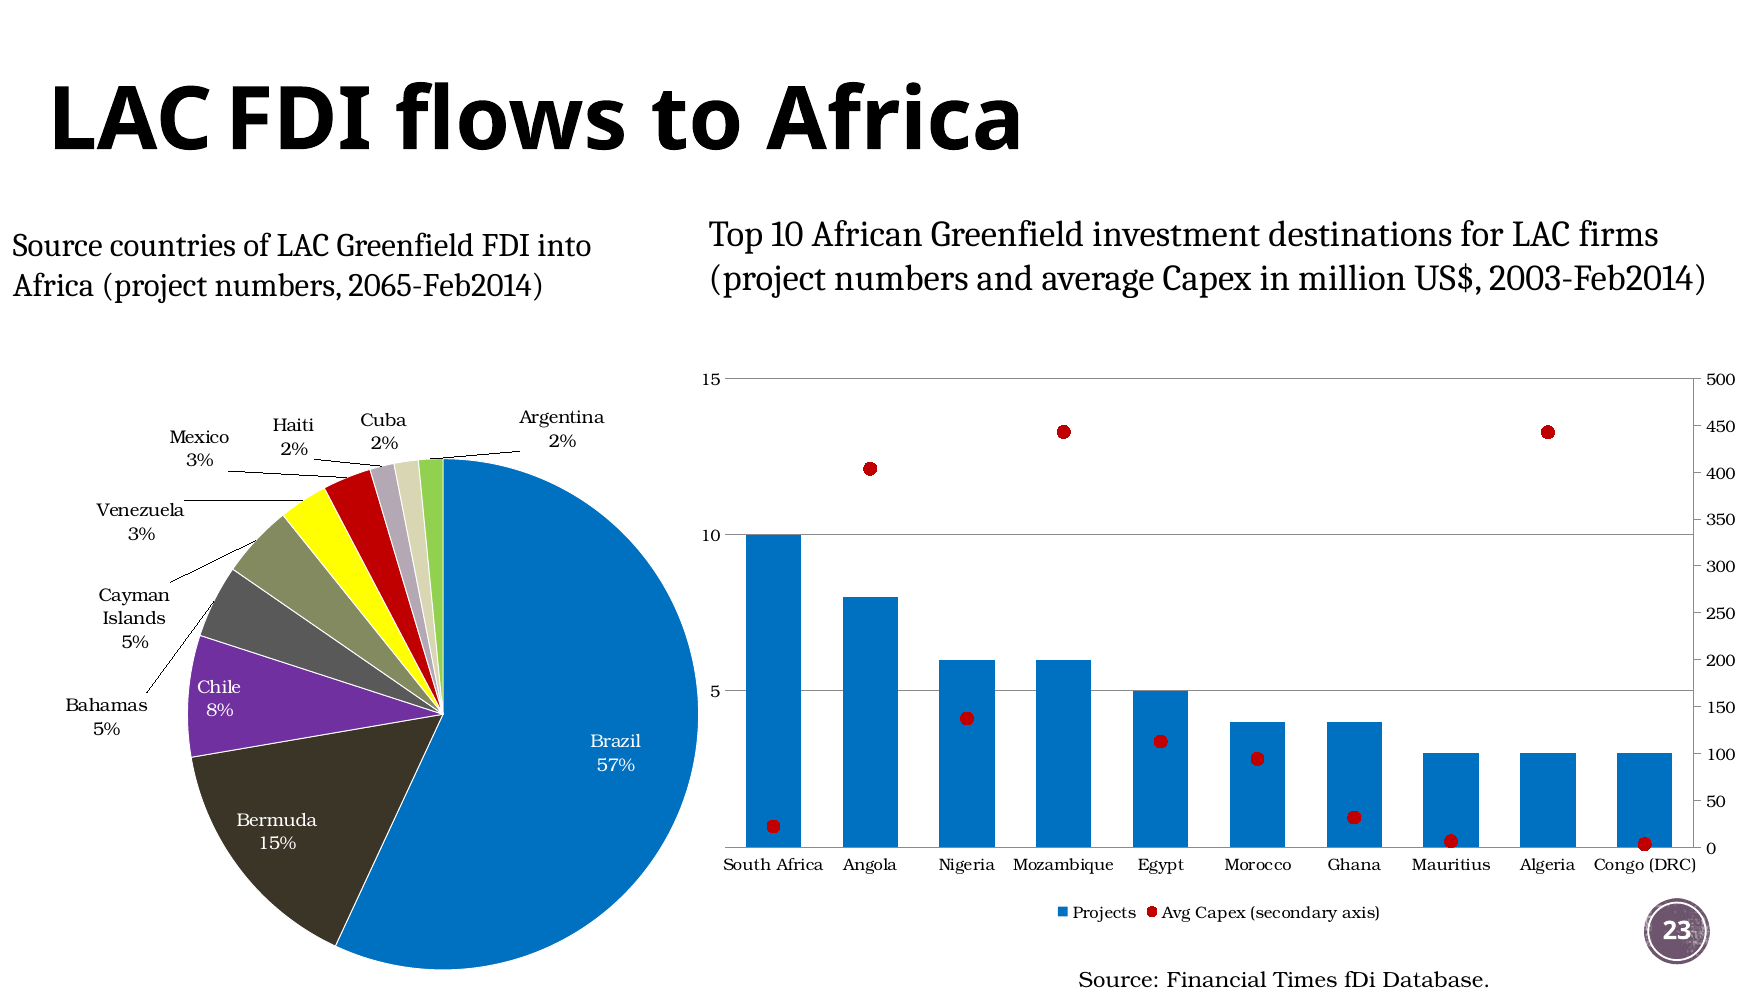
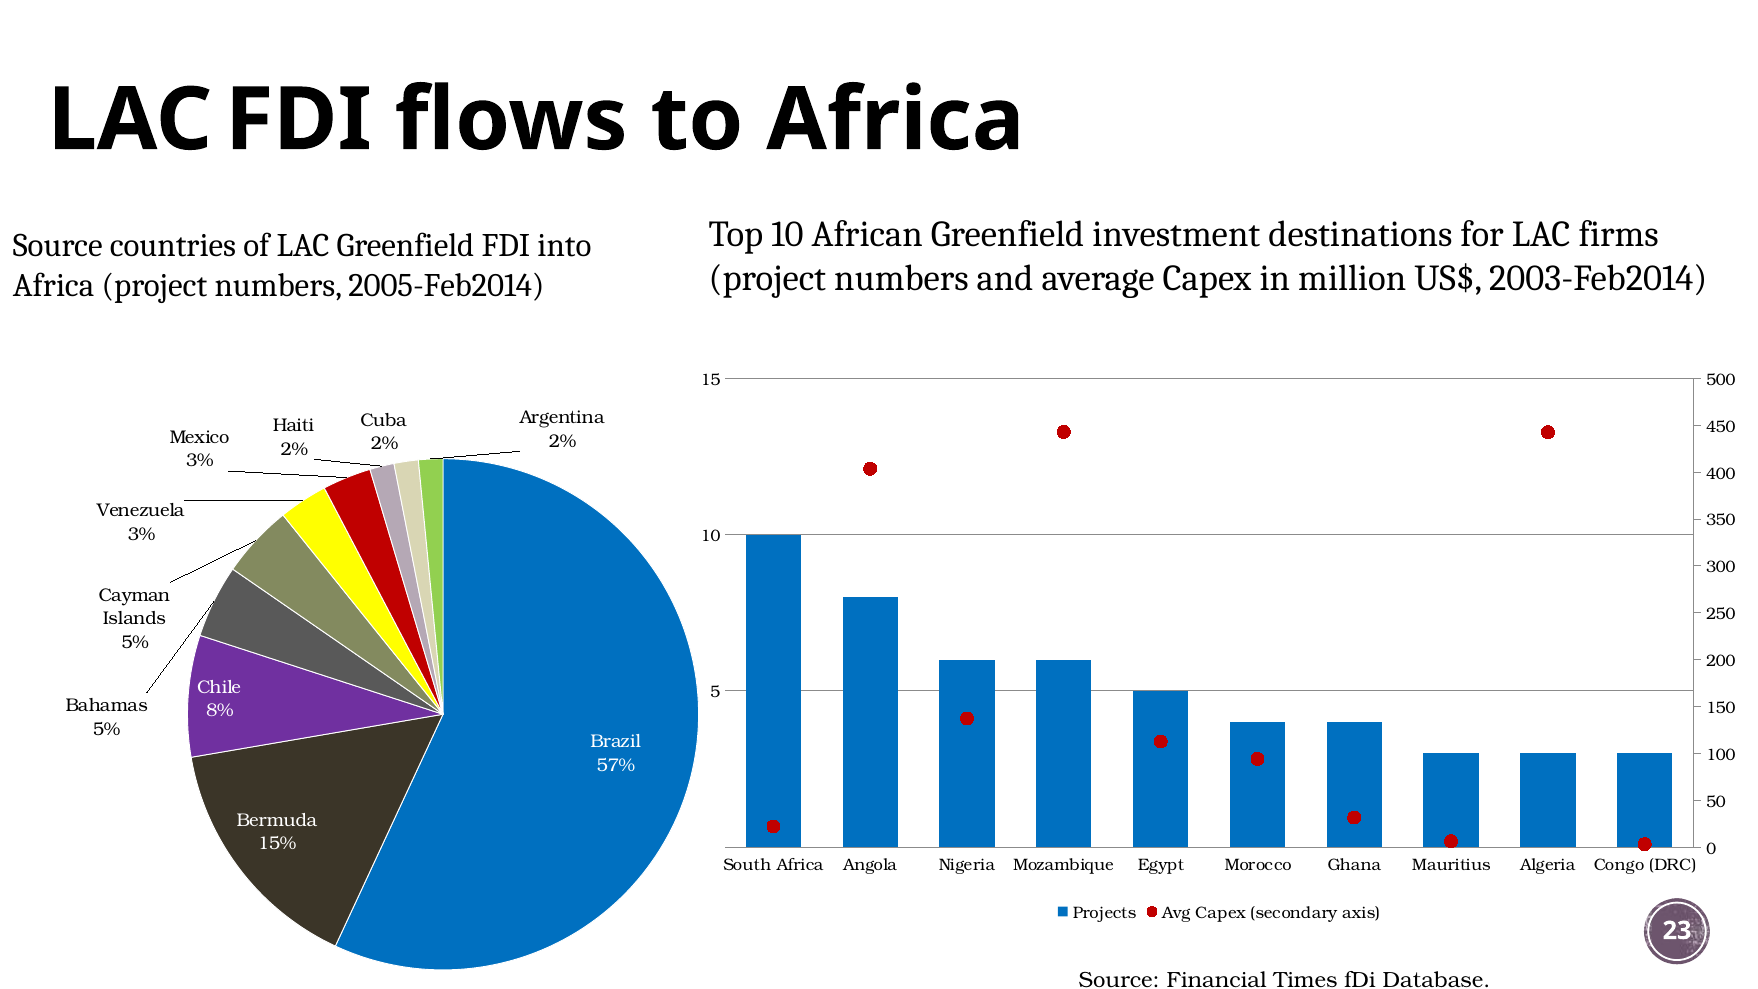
2065-Feb2014: 2065-Feb2014 -> 2005-Feb2014
